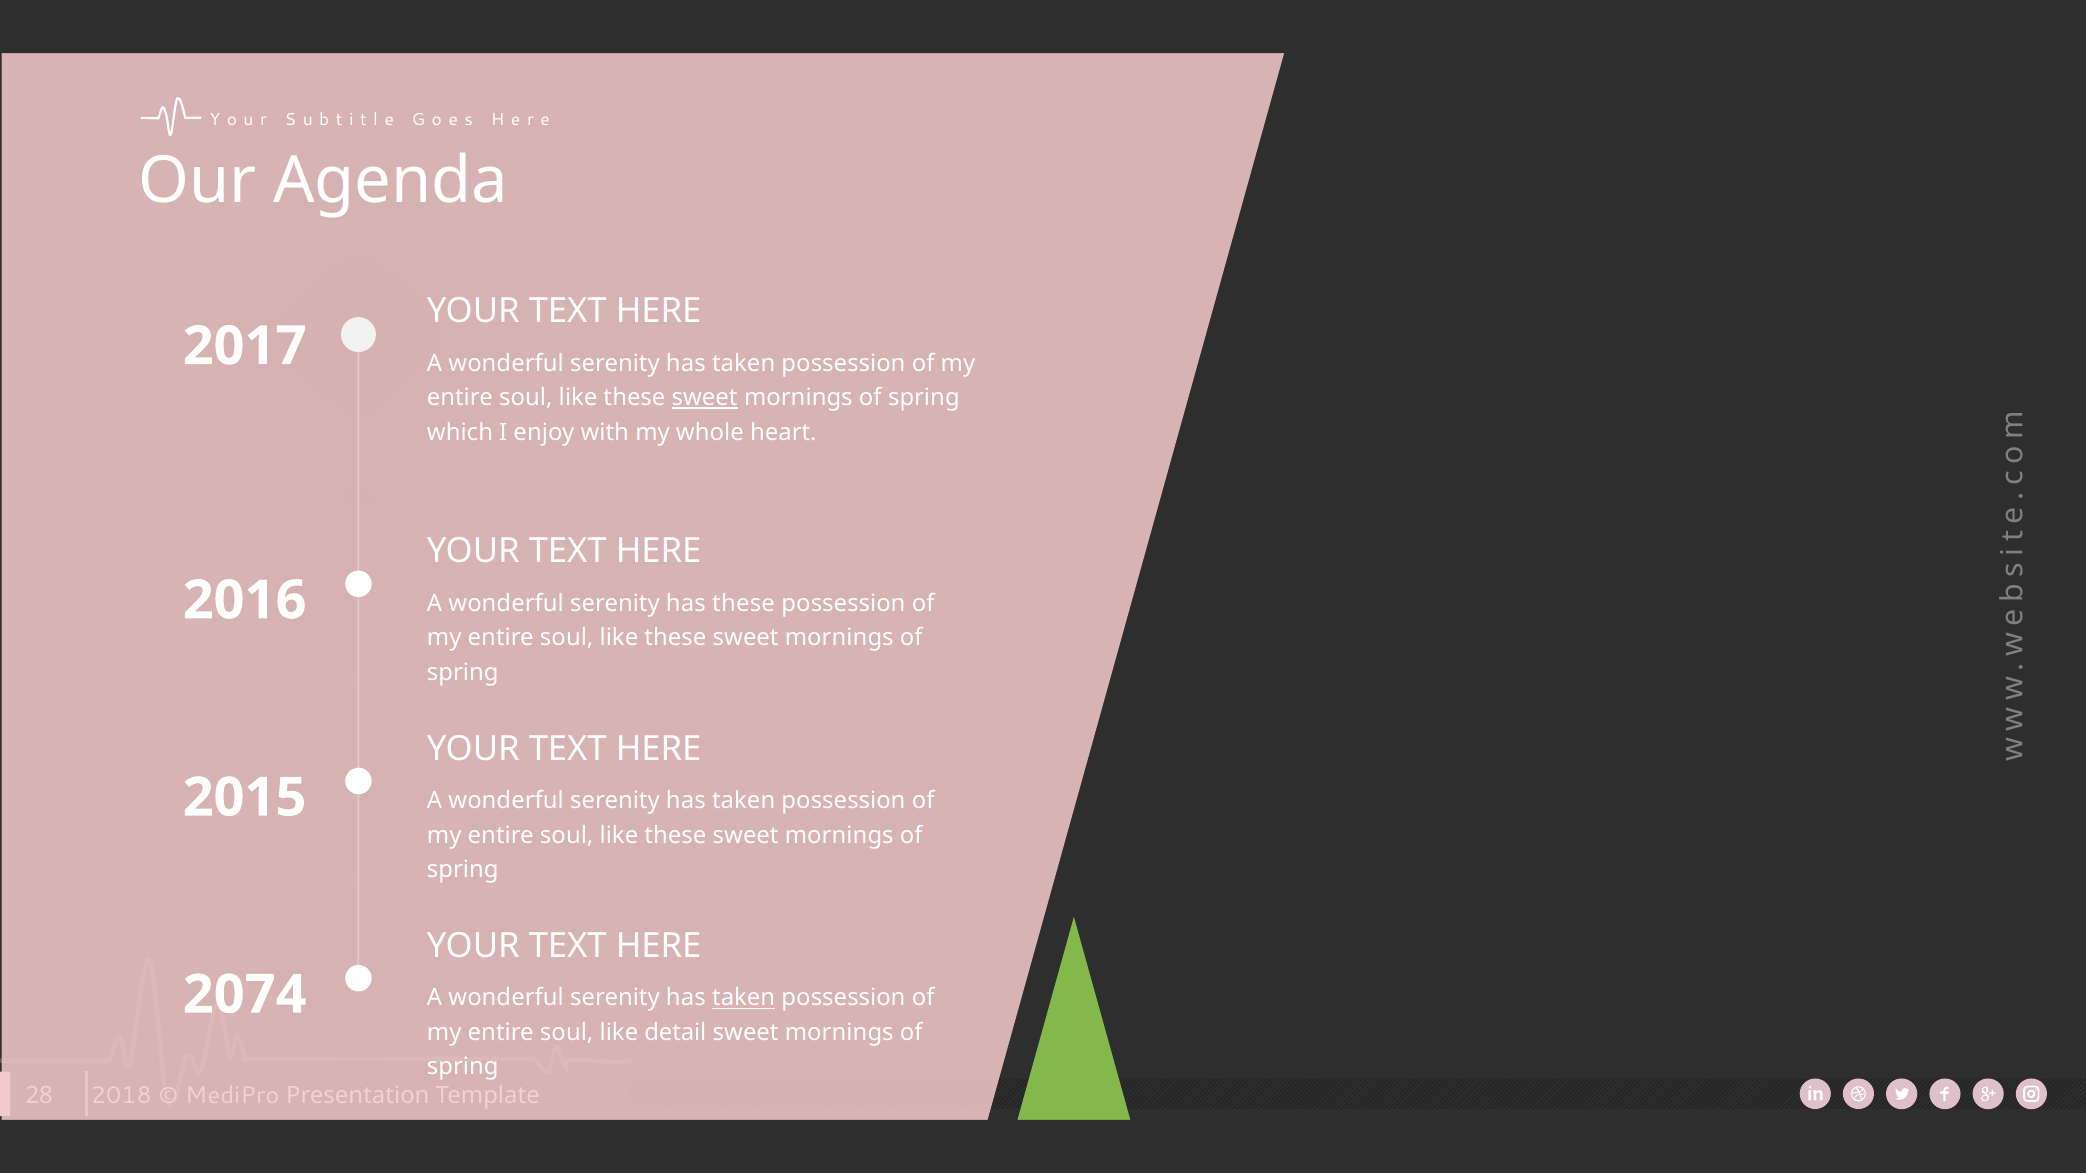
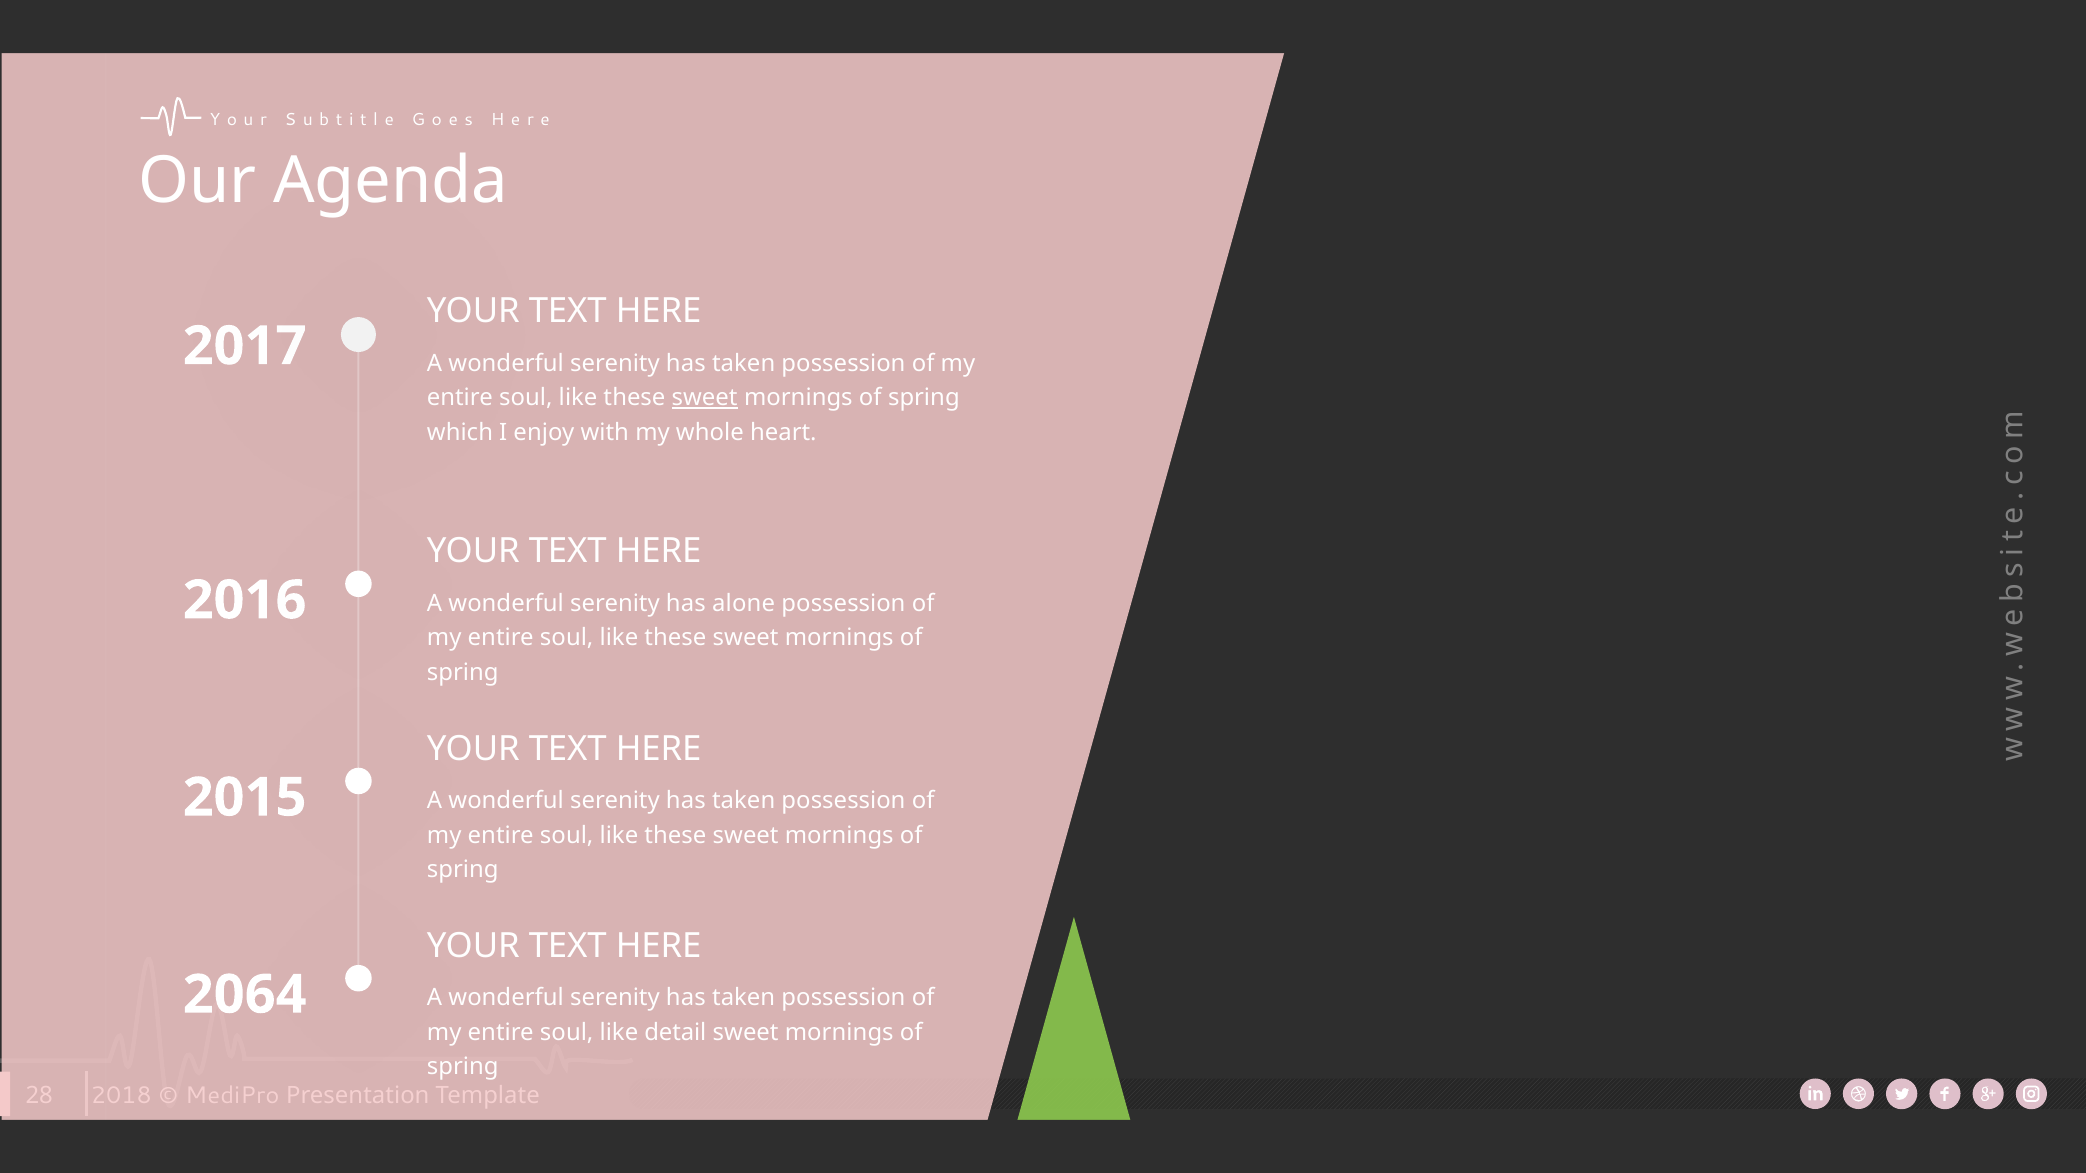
has these: these -> alone
2074: 2074 -> 2064
taken at (744, 998) underline: present -> none
